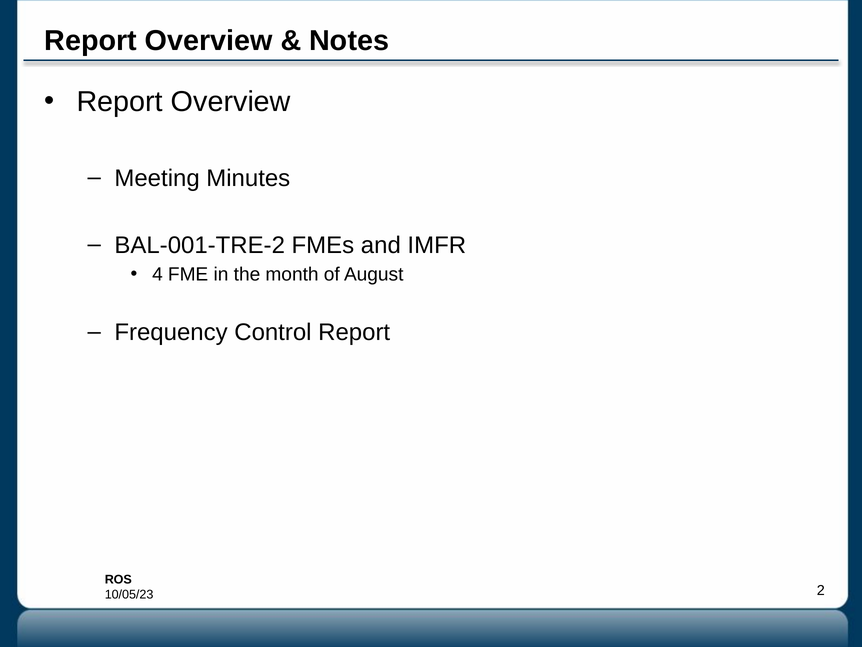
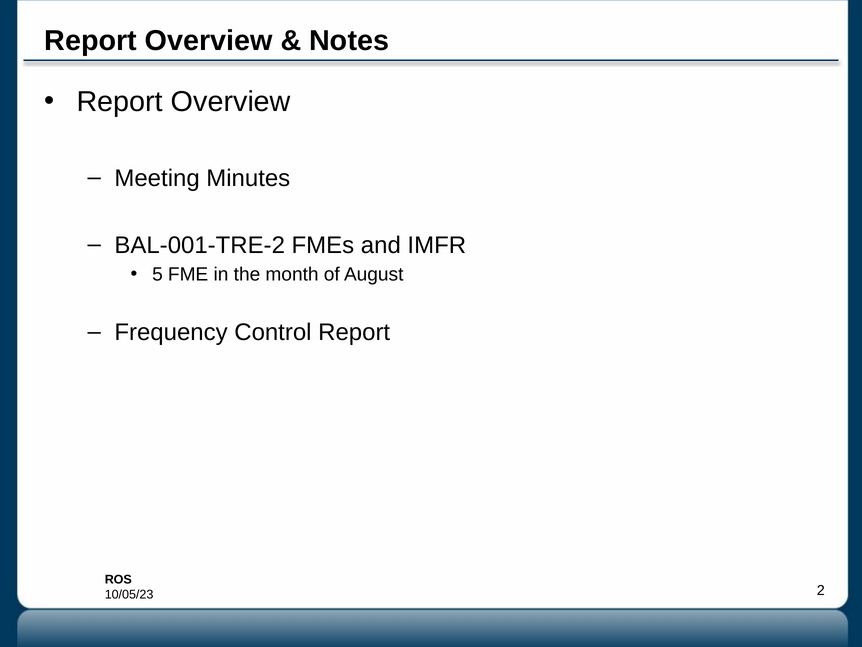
4: 4 -> 5
